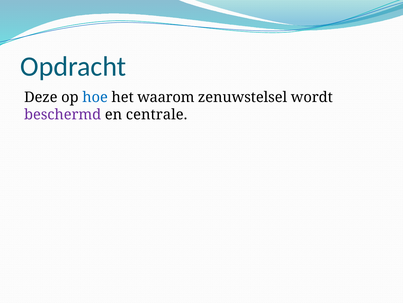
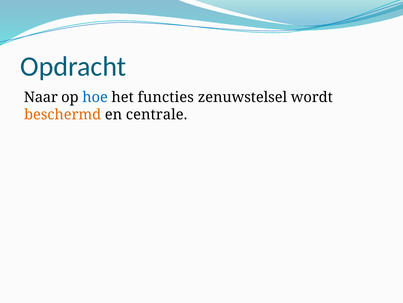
Deze: Deze -> Naar
waarom: waarom -> functies
beschermd colour: purple -> orange
